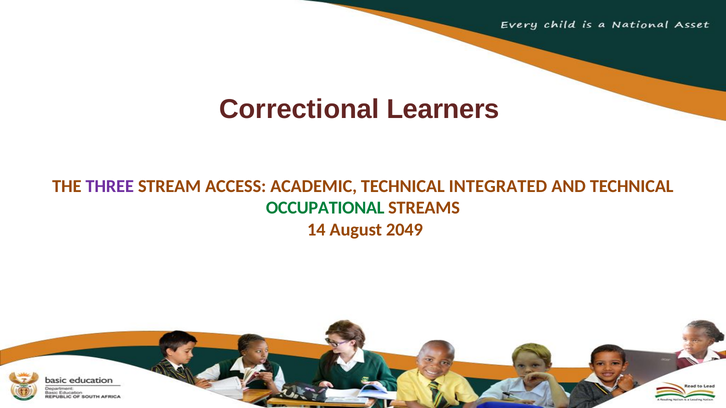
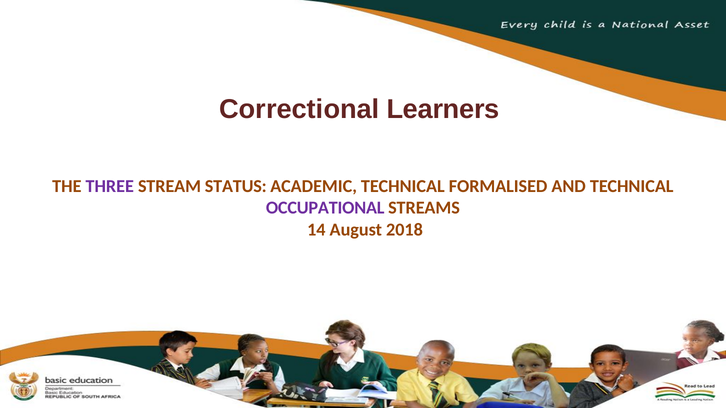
ACCESS: ACCESS -> STATUS
INTEGRATED: INTEGRATED -> FORMALISED
OCCUPATIONAL colour: green -> purple
2049: 2049 -> 2018
